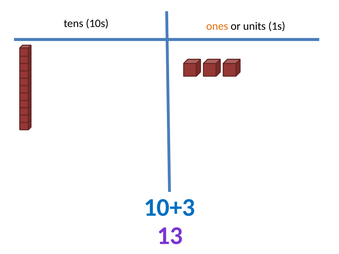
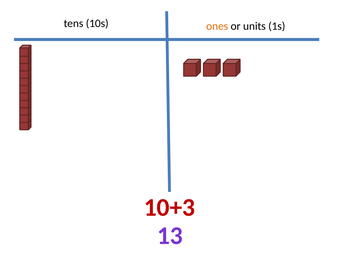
10+3 colour: blue -> red
